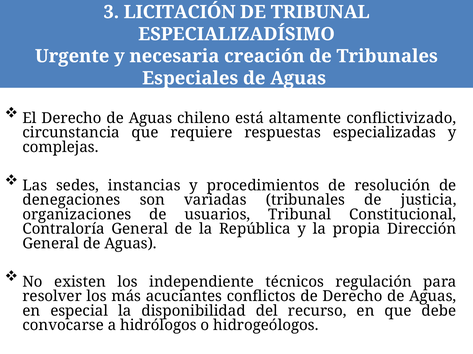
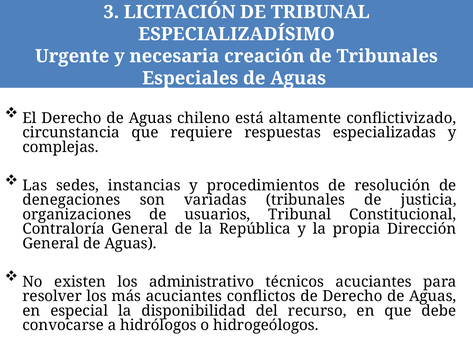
independiente: independiente -> administrativo
técnicos regulación: regulación -> acuciantes
